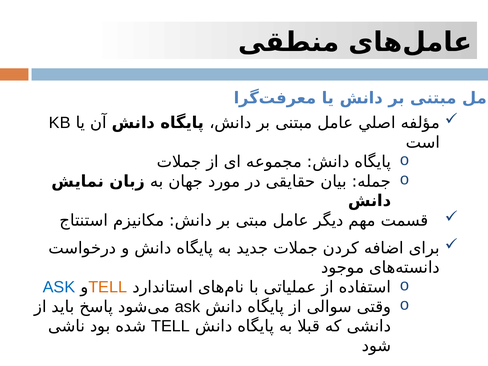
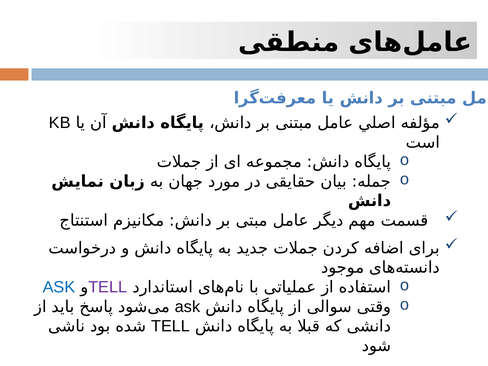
TELL at (108, 287) colour: orange -> purple
